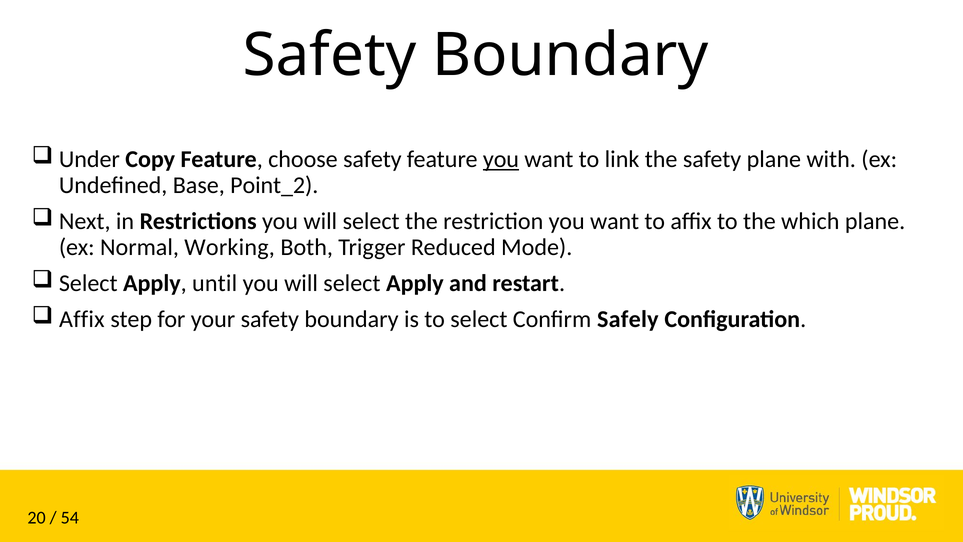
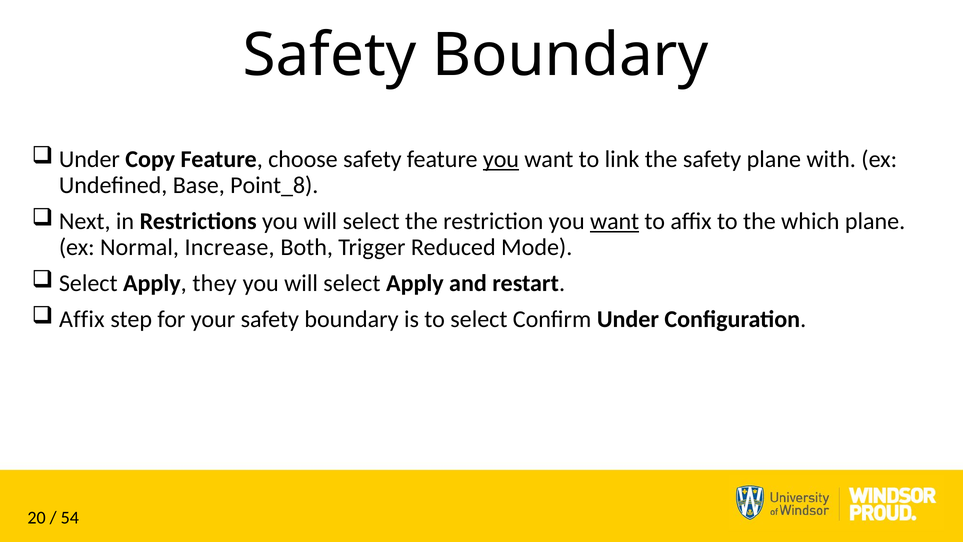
Point_2: Point_2 -> Point_8
want at (615, 221) underline: none -> present
Working: Working -> Increase
until: until -> they
Confirm Safely: Safely -> Under
